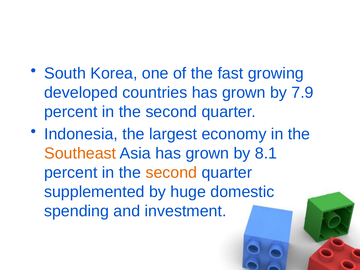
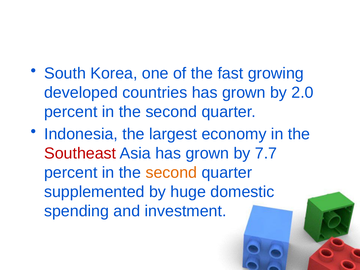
7.9: 7.9 -> 2.0
Southeast colour: orange -> red
8.1: 8.1 -> 7.7
